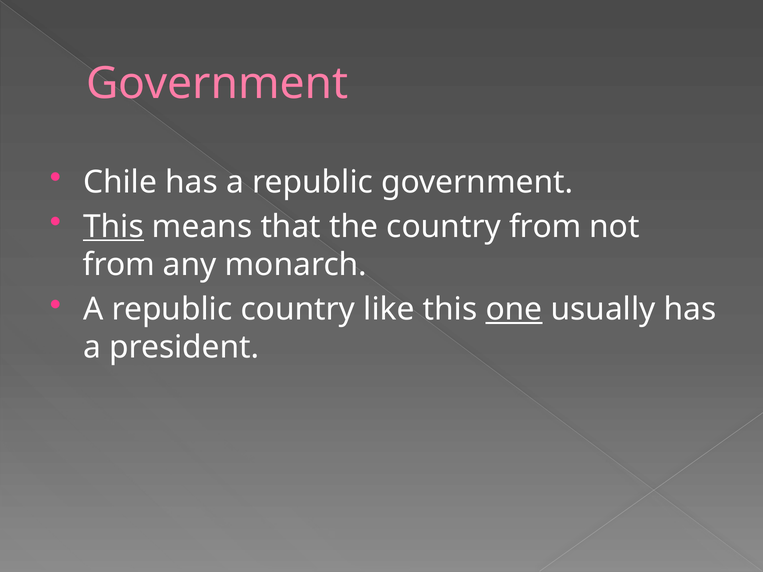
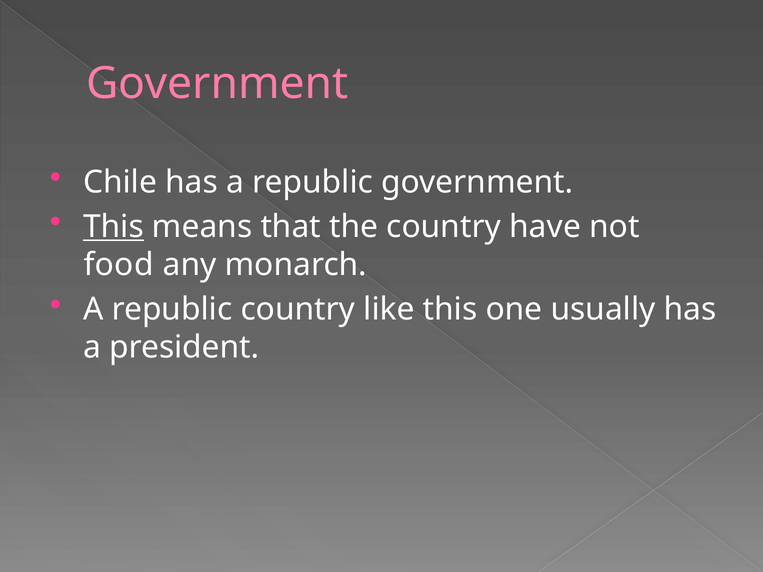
country from: from -> have
from at (119, 265): from -> food
one underline: present -> none
